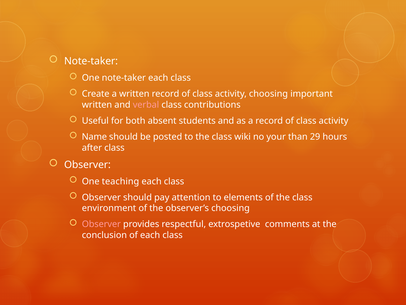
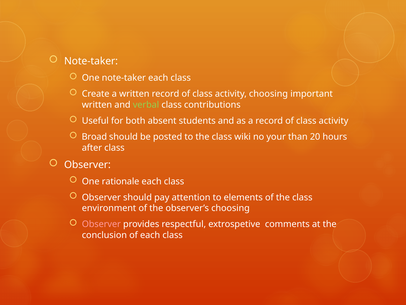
verbal colour: pink -> light green
Name: Name -> Broad
29: 29 -> 20
teaching: teaching -> rationale
